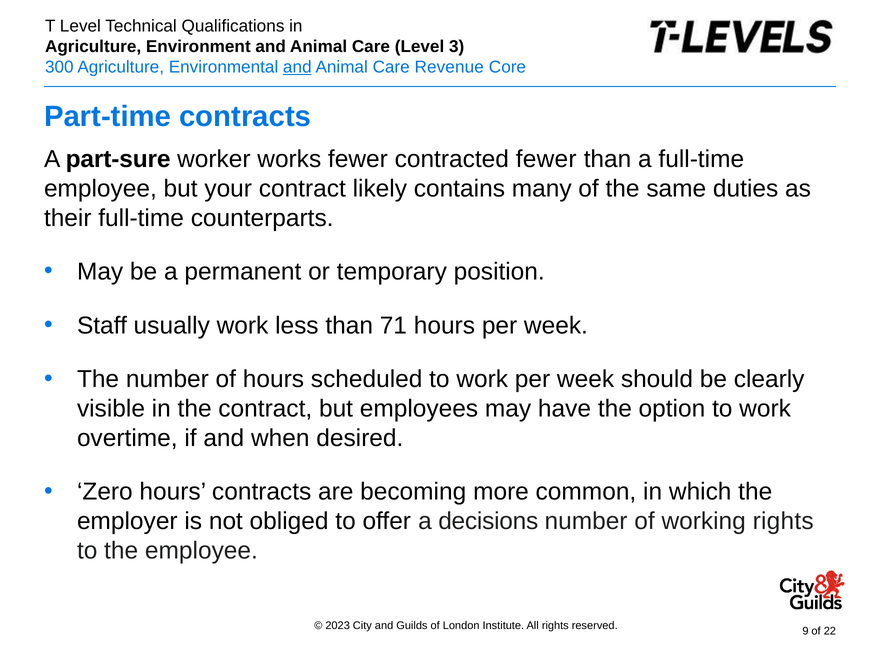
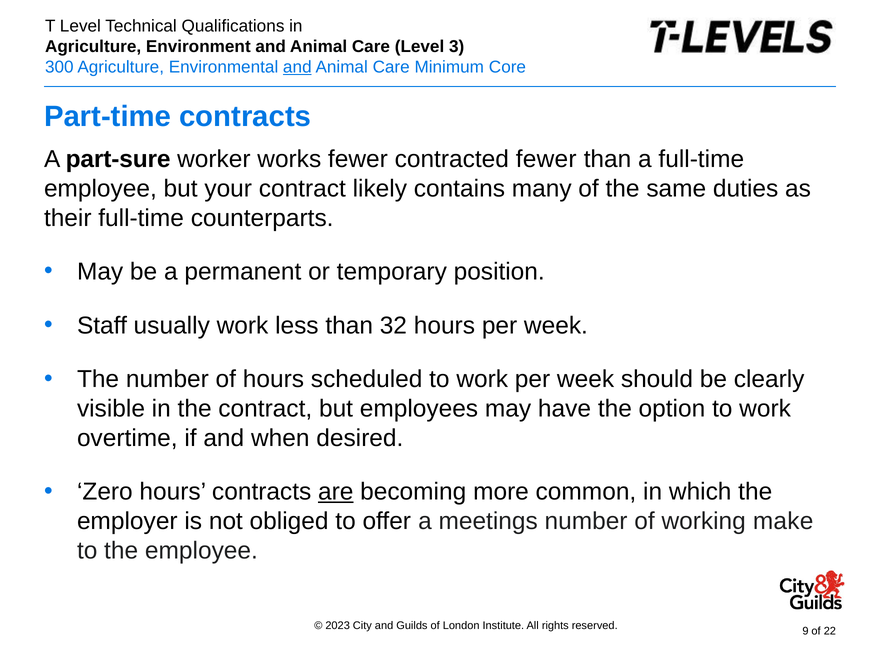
Revenue: Revenue -> Minimum
71: 71 -> 32
are underline: none -> present
decisions: decisions -> meetings
working rights: rights -> make
